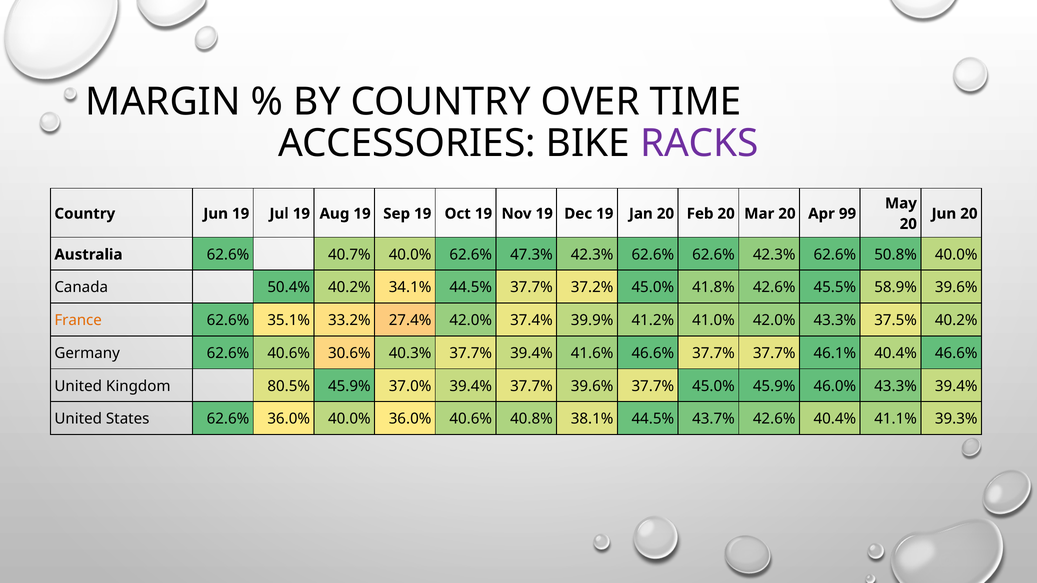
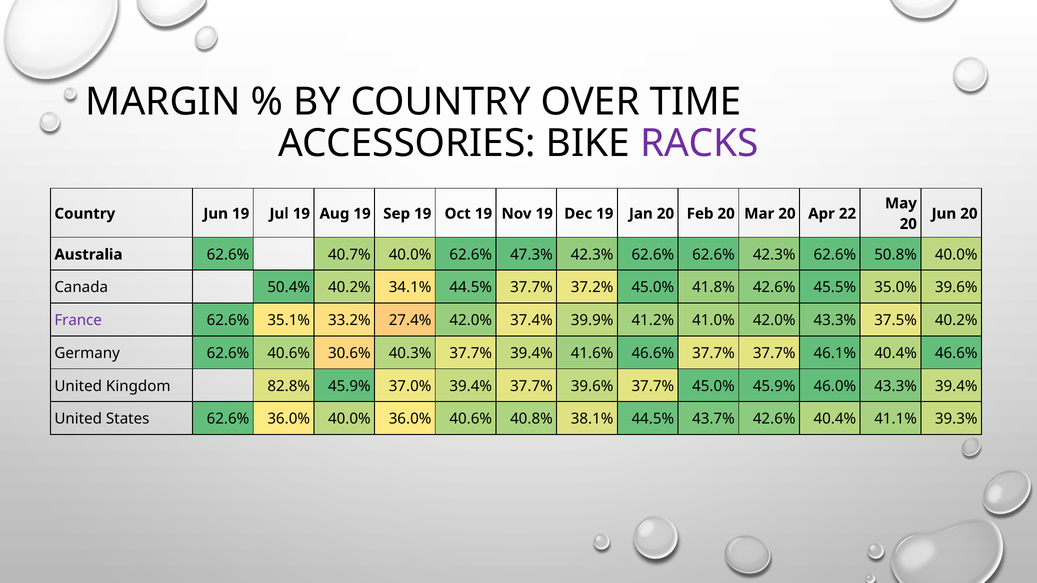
99: 99 -> 22
58.9%: 58.9% -> 35.0%
France colour: orange -> purple
80.5%: 80.5% -> 82.8%
